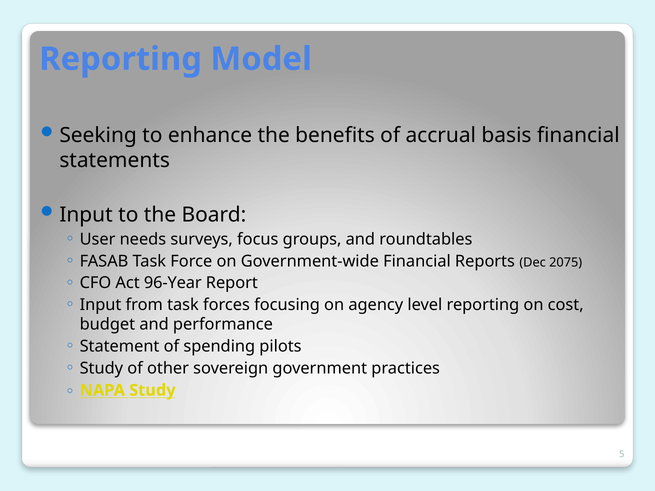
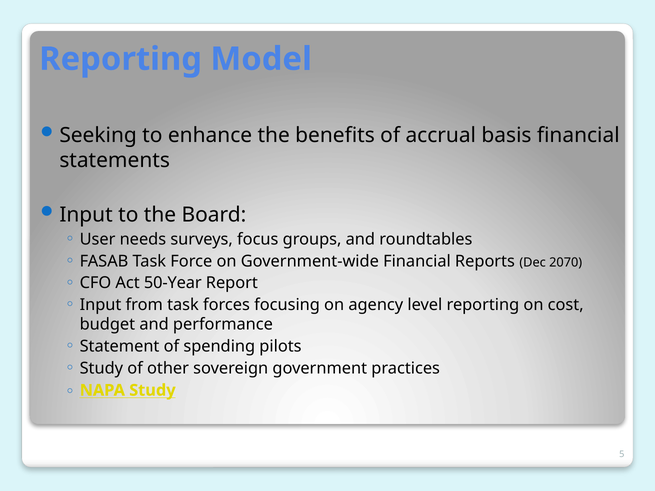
2075: 2075 -> 2070
96-Year: 96-Year -> 50-Year
